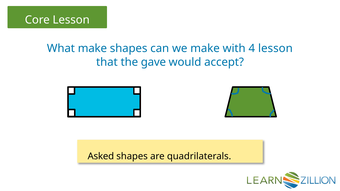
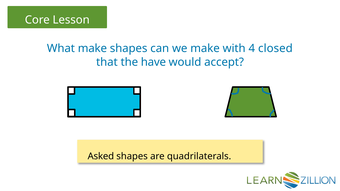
4 lesson: lesson -> closed
gave: gave -> have
